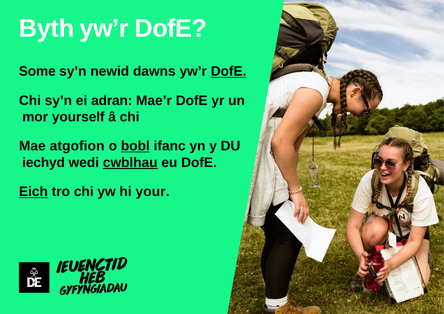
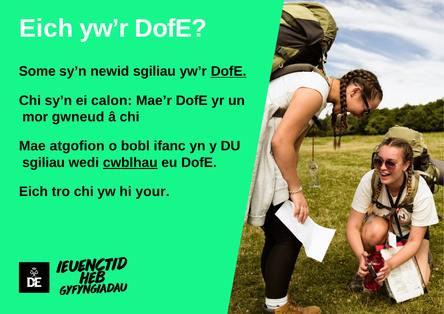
Byth at (46, 29): Byth -> Eich
newid dawns: dawns -> sgiliau
adran: adran -> calon
yourself: yourself -> gwneud
bobl underline: present -> none
iechyd at (44, 162): iechyd -> sgiliau
Eich at (33, 192) underline: present -> none
